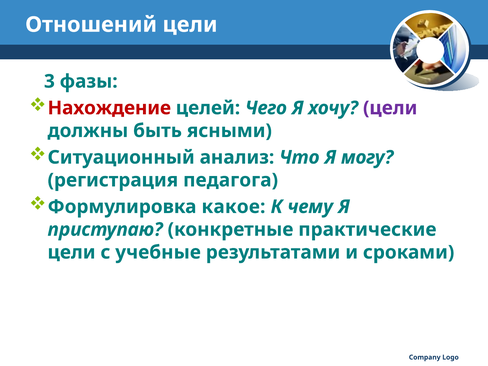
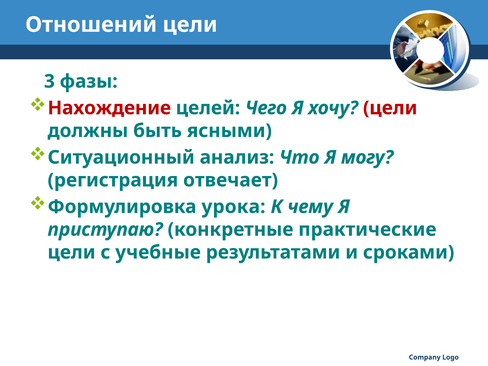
цели at (390, 108) colour: purple -> red
педагога: педагога -> отвечает
какое: какое -> урока
